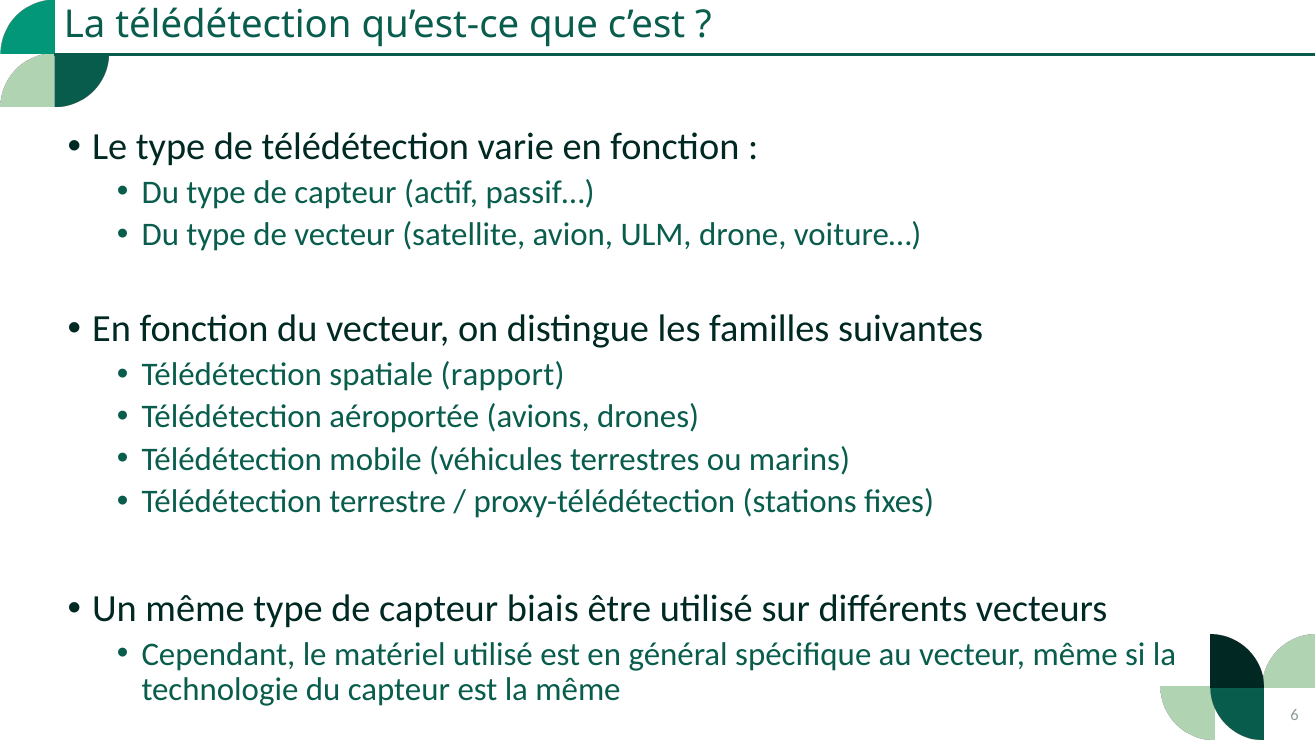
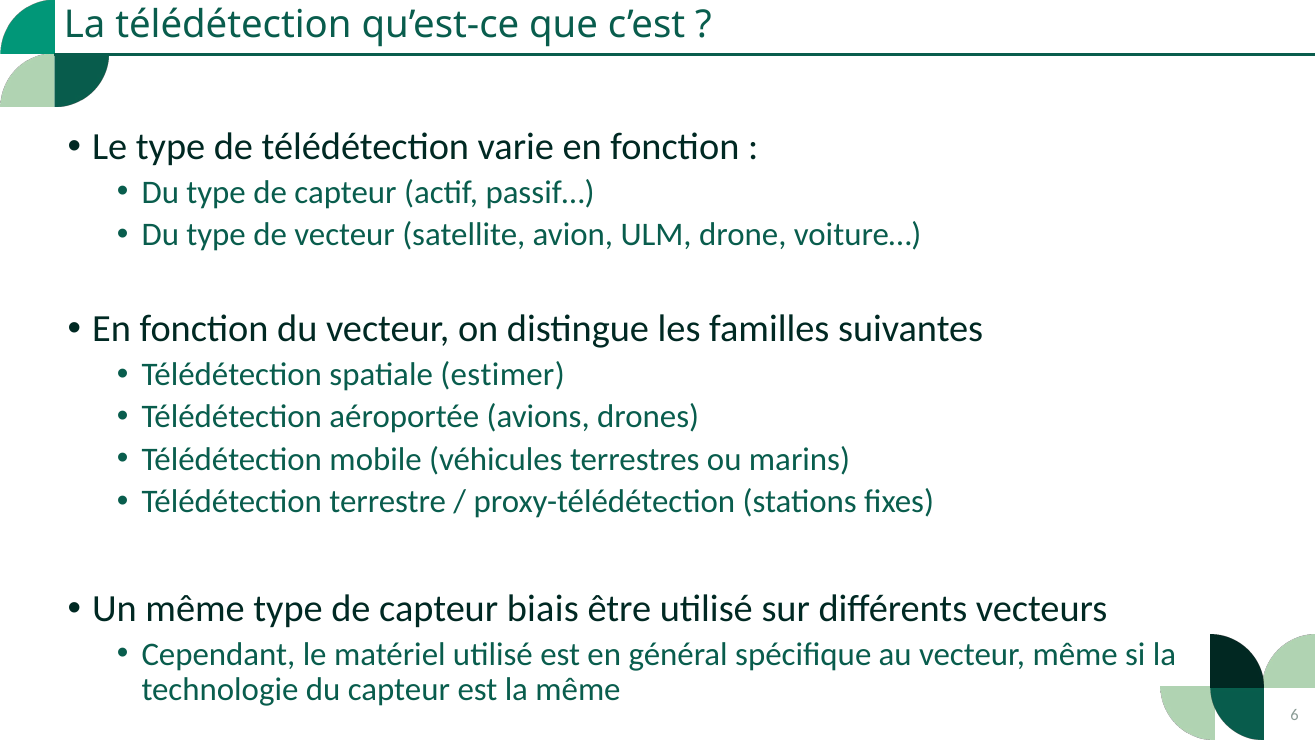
rapport: rapport -> estimer
